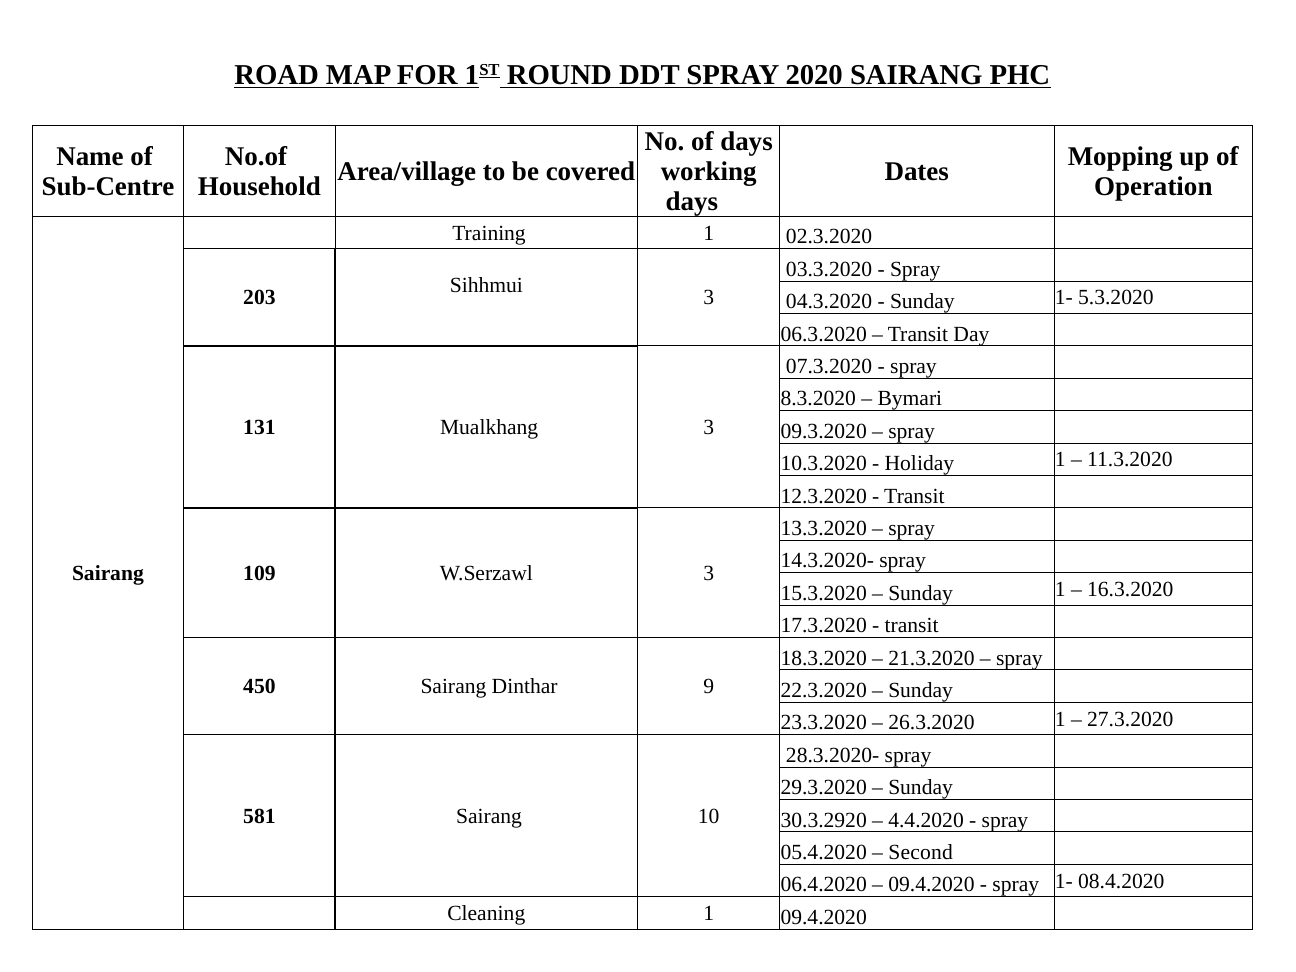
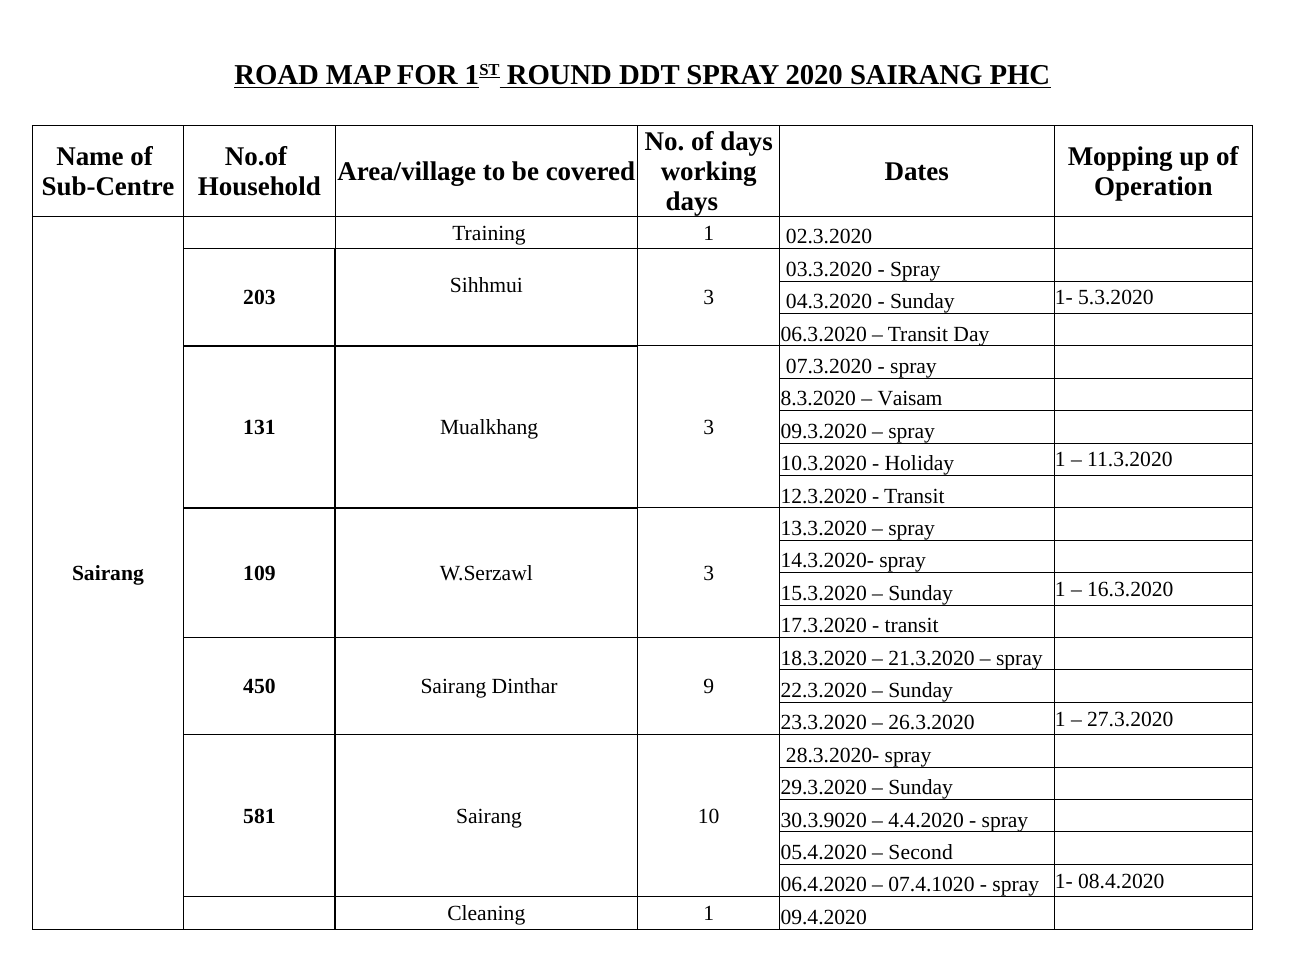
Bymari: Bymari -> Vaisam
30.3.2920: 30.3.2920 -> 30.3.9020
09.4.2020 at (931, 885): 09.4.2020 -> 07.4.1020
